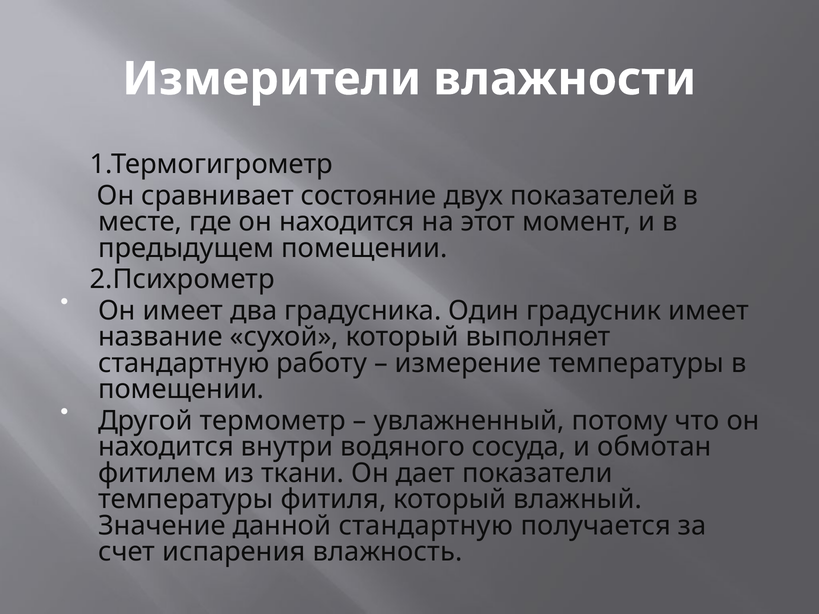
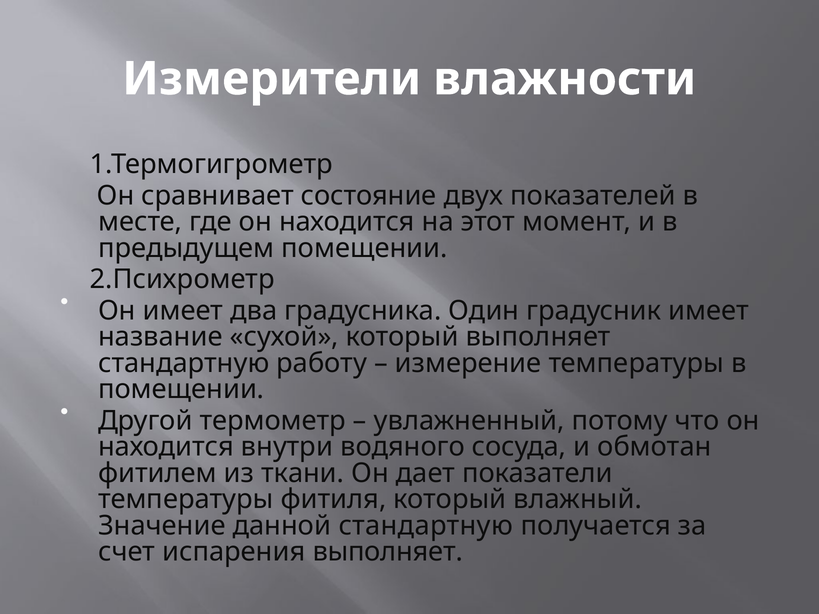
испарения влажность: влажность -> выполняет
